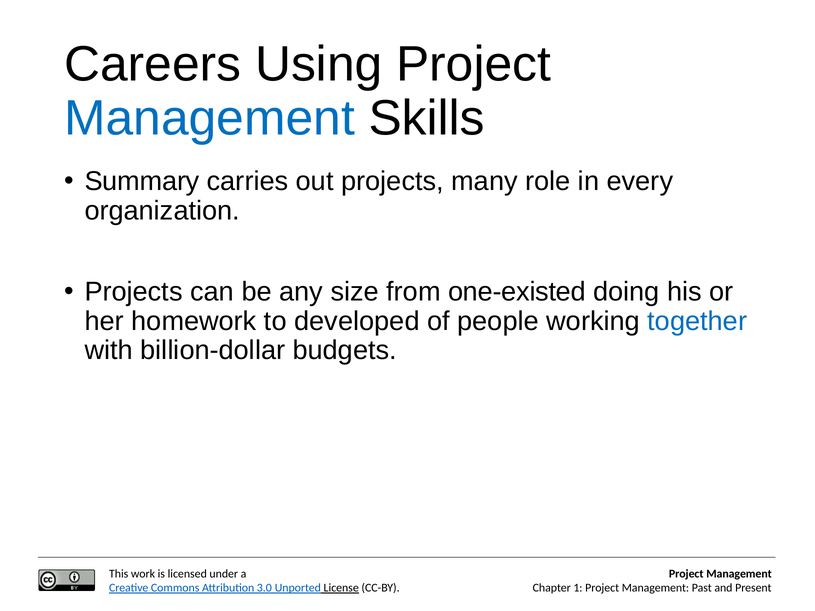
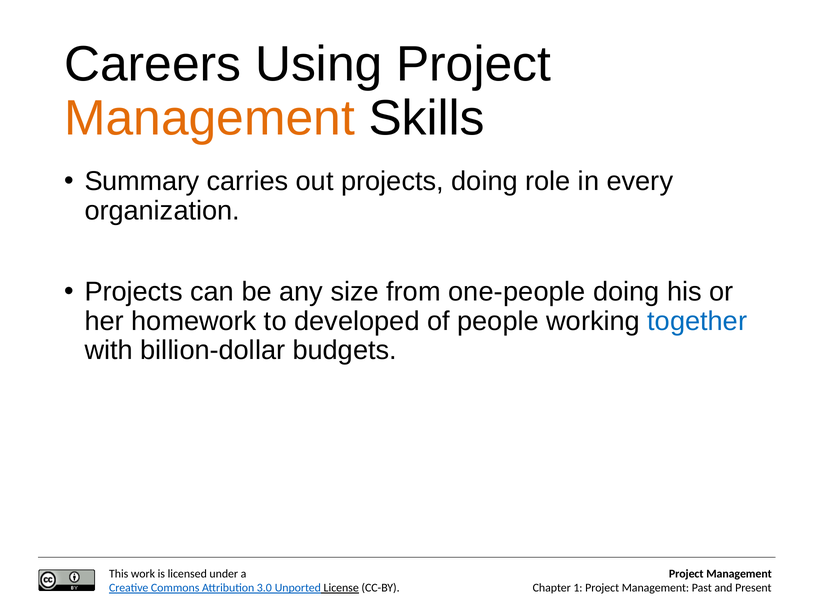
Management at (210, 118) colour: blue -> orange
projects many: many -> doing
one-existed: one-existed -> one-people
